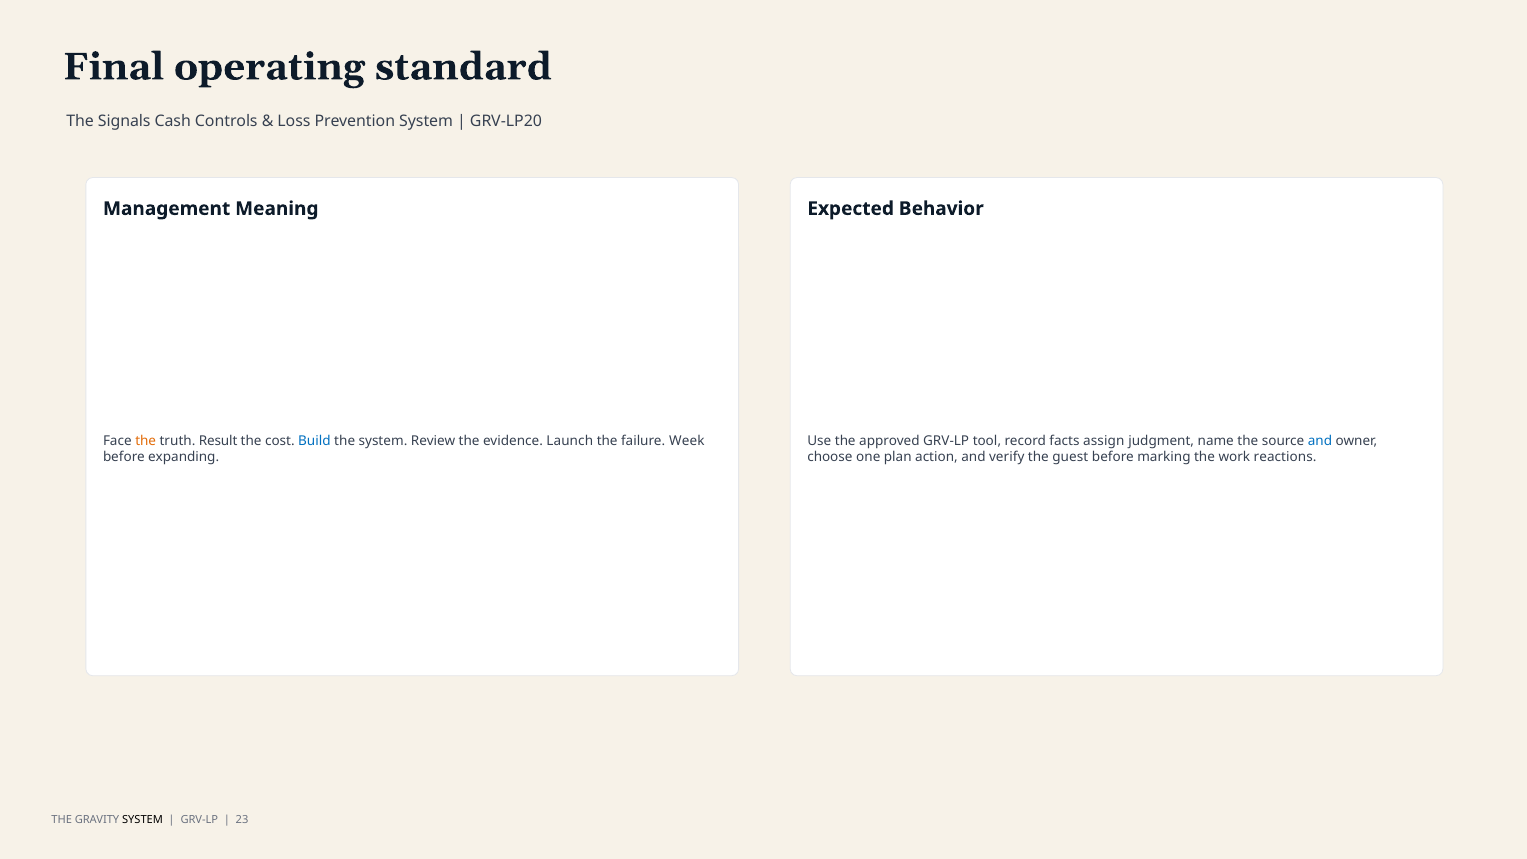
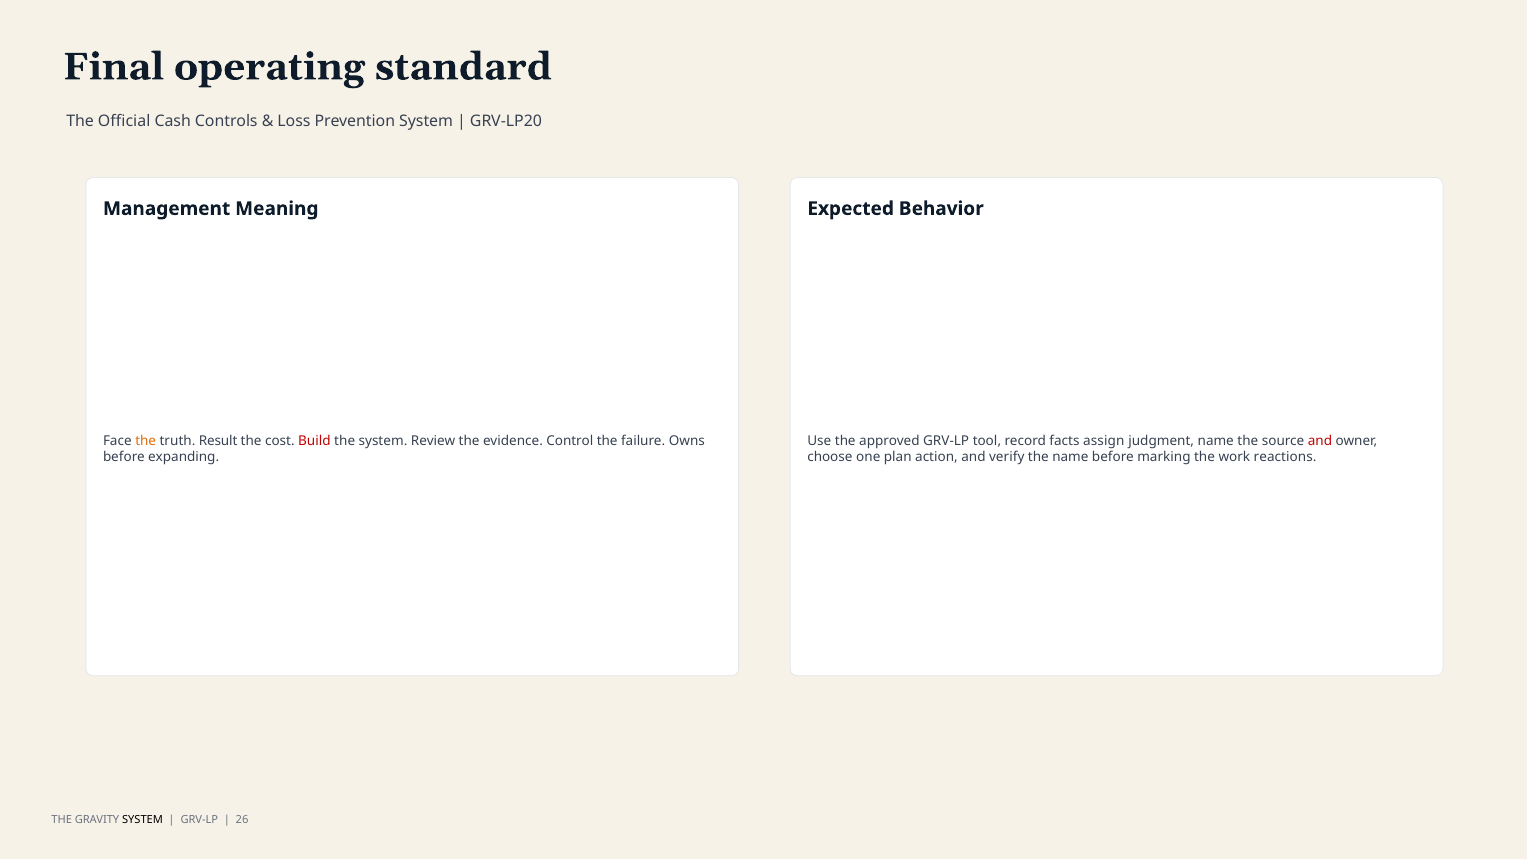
Signals: Signals -> Official
Build colour: blue -> red
Launch: Launch -> Control
Week: Week -> Owns
and at (1320, 441) colour: blue -> red
the guest: guest -> name
23: 23 -> 26
